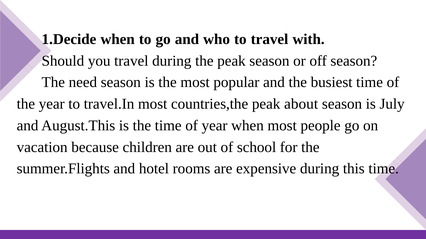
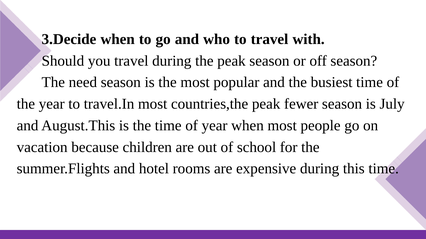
1.Decide: 1.Decide -> 3.Decide
about: about -> fewer
